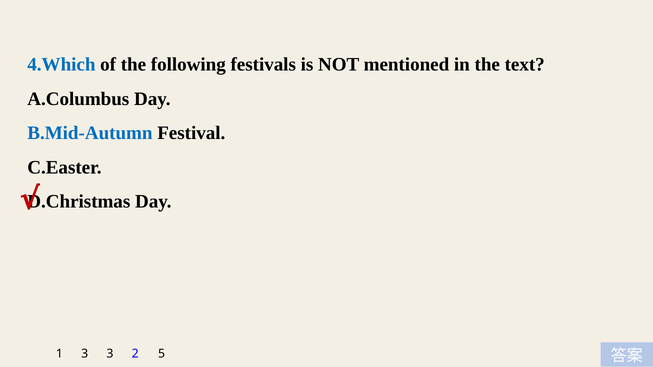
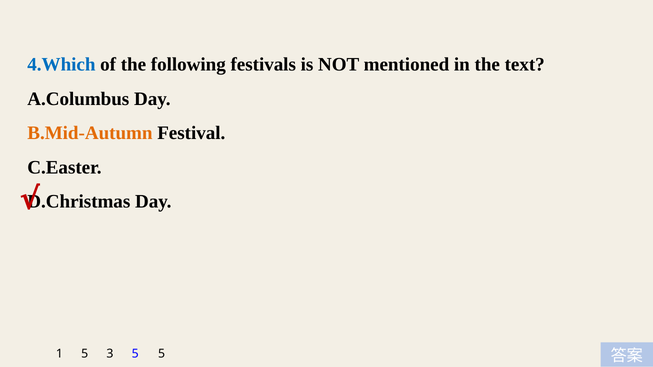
B.Mid-Autumn colour: blue -> orange
1 3: 3 -> 5
3 2: 2 -> 5
